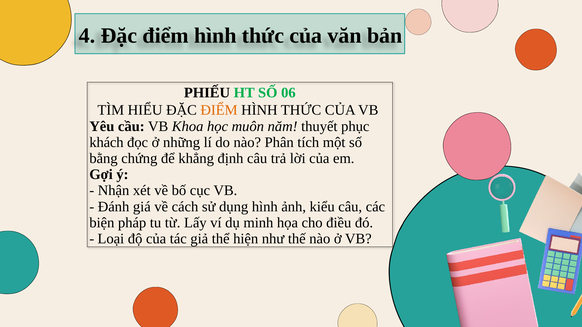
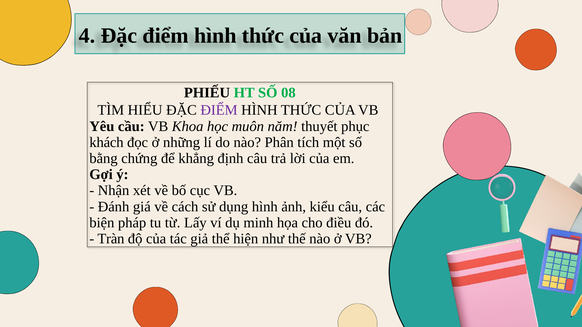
06: 06 -> 08
ĐIỂM at (219, 110) colour: orange -> purple
Loại: Loại -> Tràn
